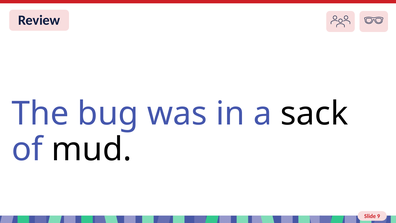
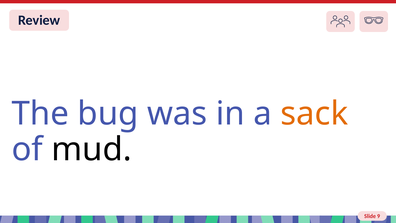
sack colour: black -> orange
